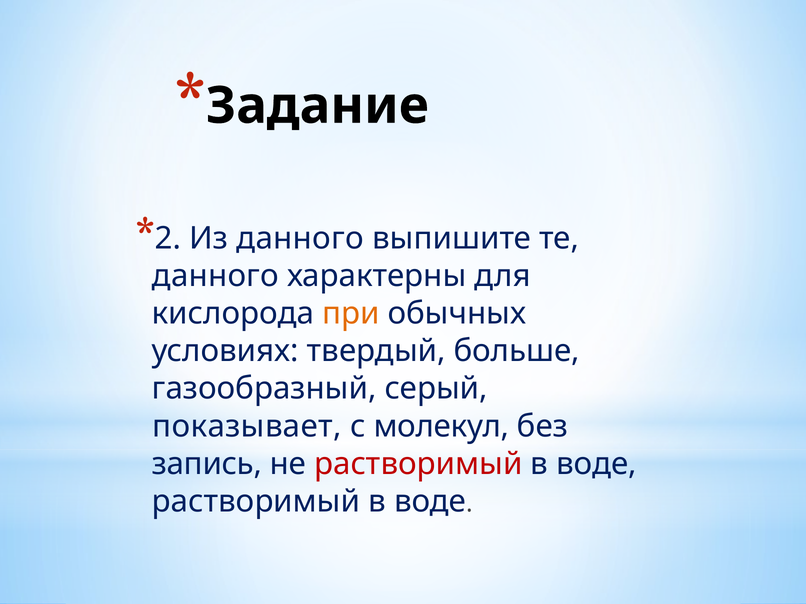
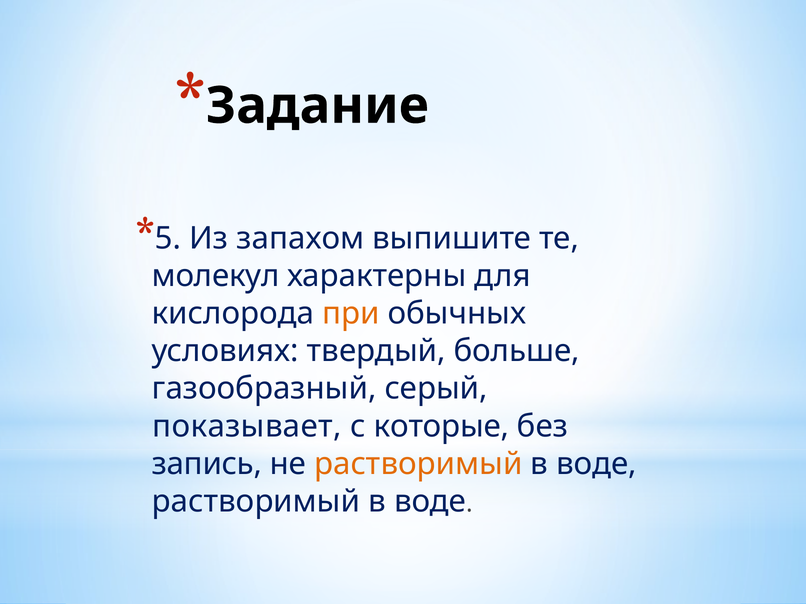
2: 2 -> 5
Из данного: данного -> запахом
данного at (215, 276): данного -> молекул
молекул: молекул -> которые
растворимый at (418, 464) colour: red -> orange
